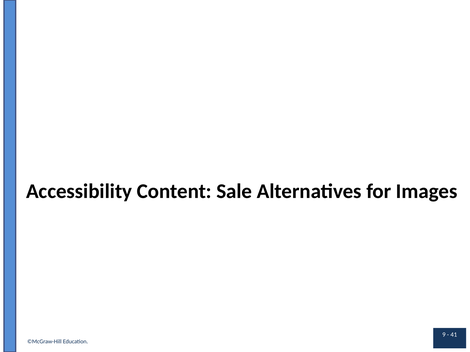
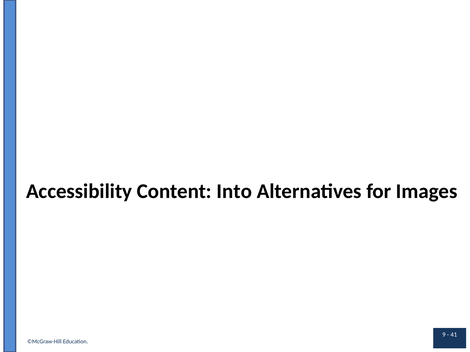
Sale: Sale -> Into
